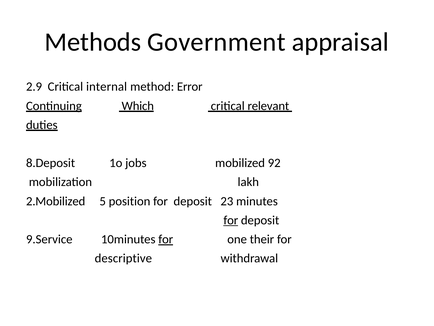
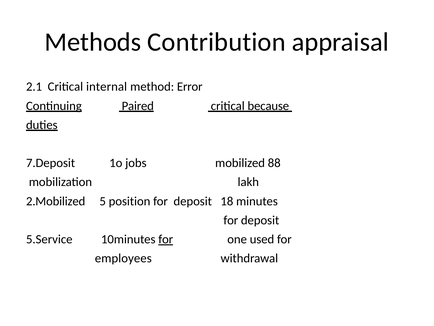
Government: Government -> Contribution
2.9: 2.9 -> 2.1
Which: Which -> Paired
relevant: relevant -> because
8.Deposit: 8.Deposit -> 7.Deposit
92: 92 -> 88
23: 23 -> 18
for at (231, 220) underline: present -> none
9.Service: 9.Service -> 5.Service
their: their -> used
descriptive: descriptive -> employees
